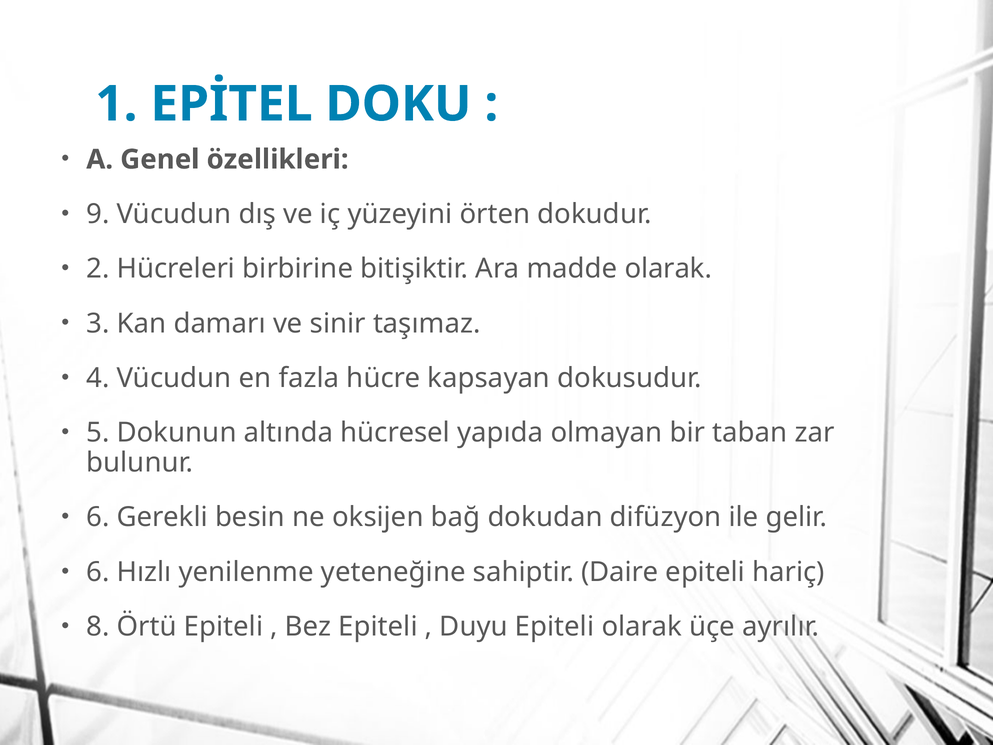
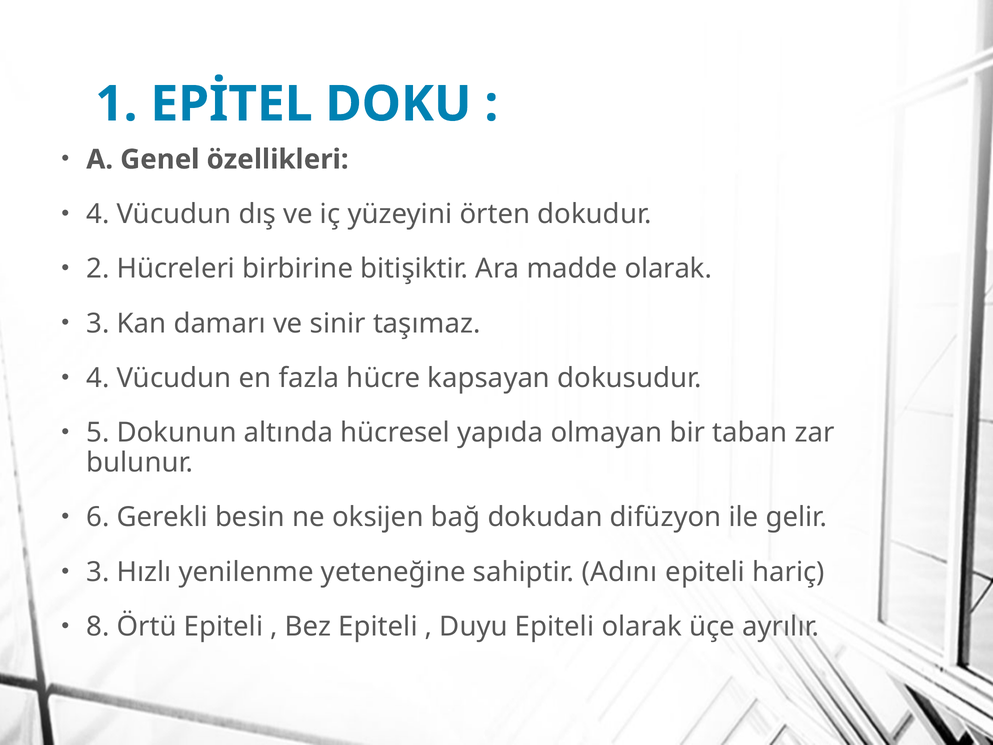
9 at (98, 214): 9 -> 4
6 at (98, 572): 6 -> 3
Daire: Daire -> Adını
